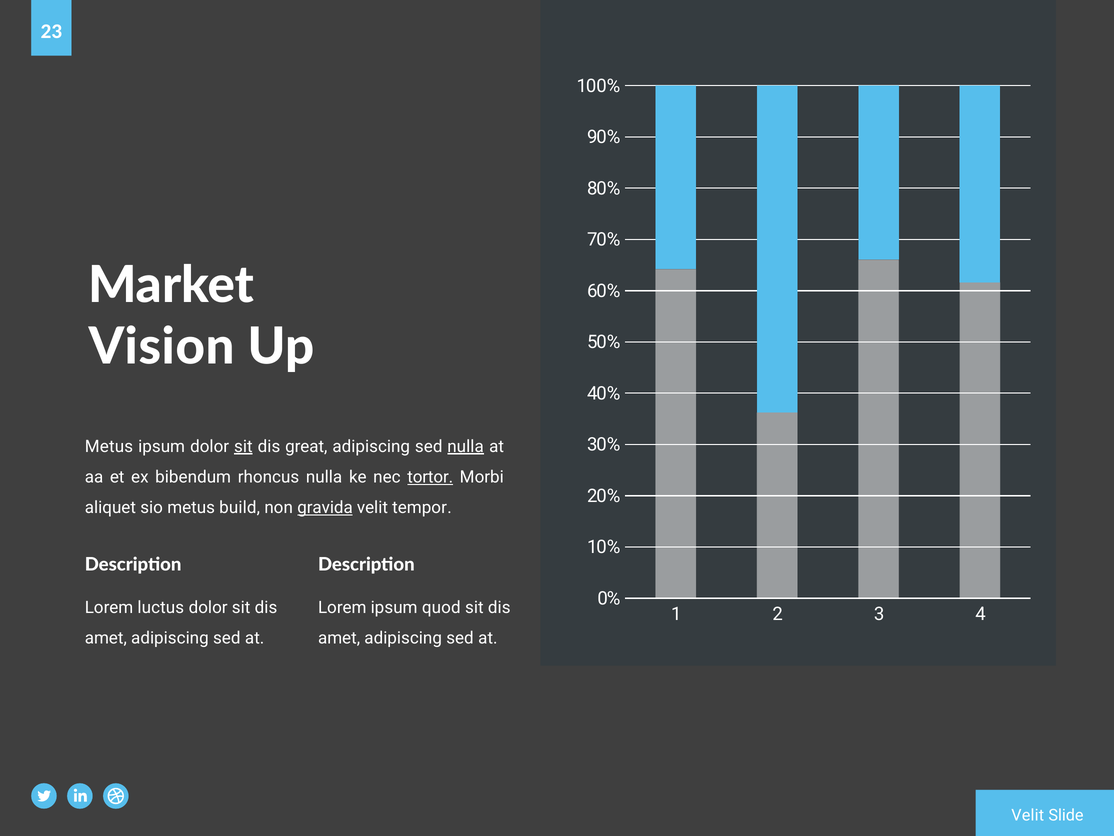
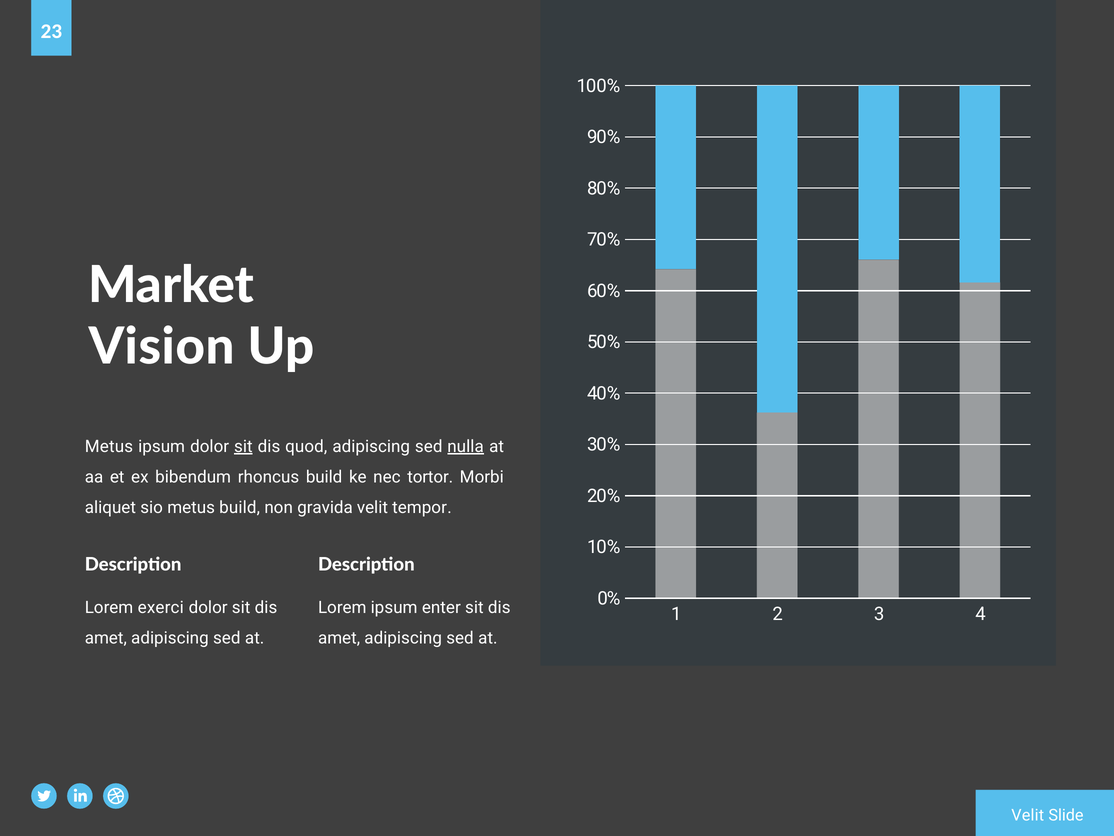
great: great -> quod
rhoncus nulla: nulla -> build
tortor underline: present -> none
gravida underline: present -> none
luctus: luctus -> exerci
quod: quod -> enter
